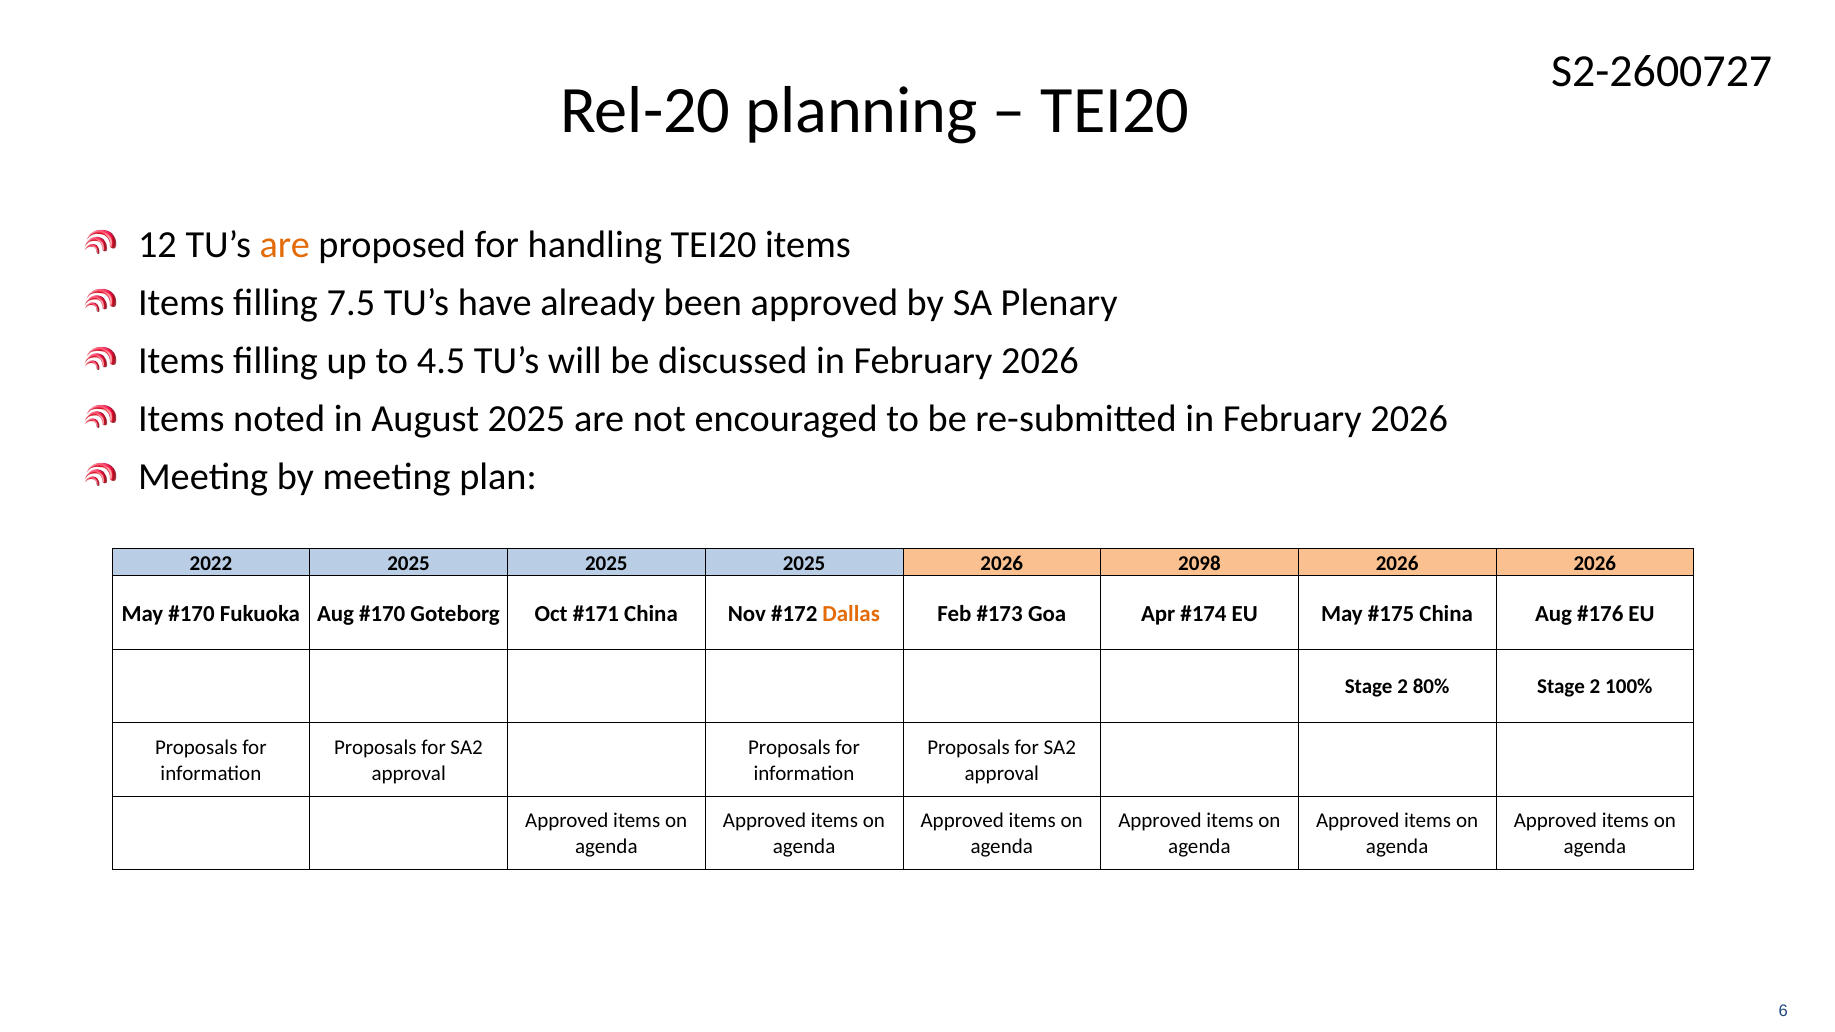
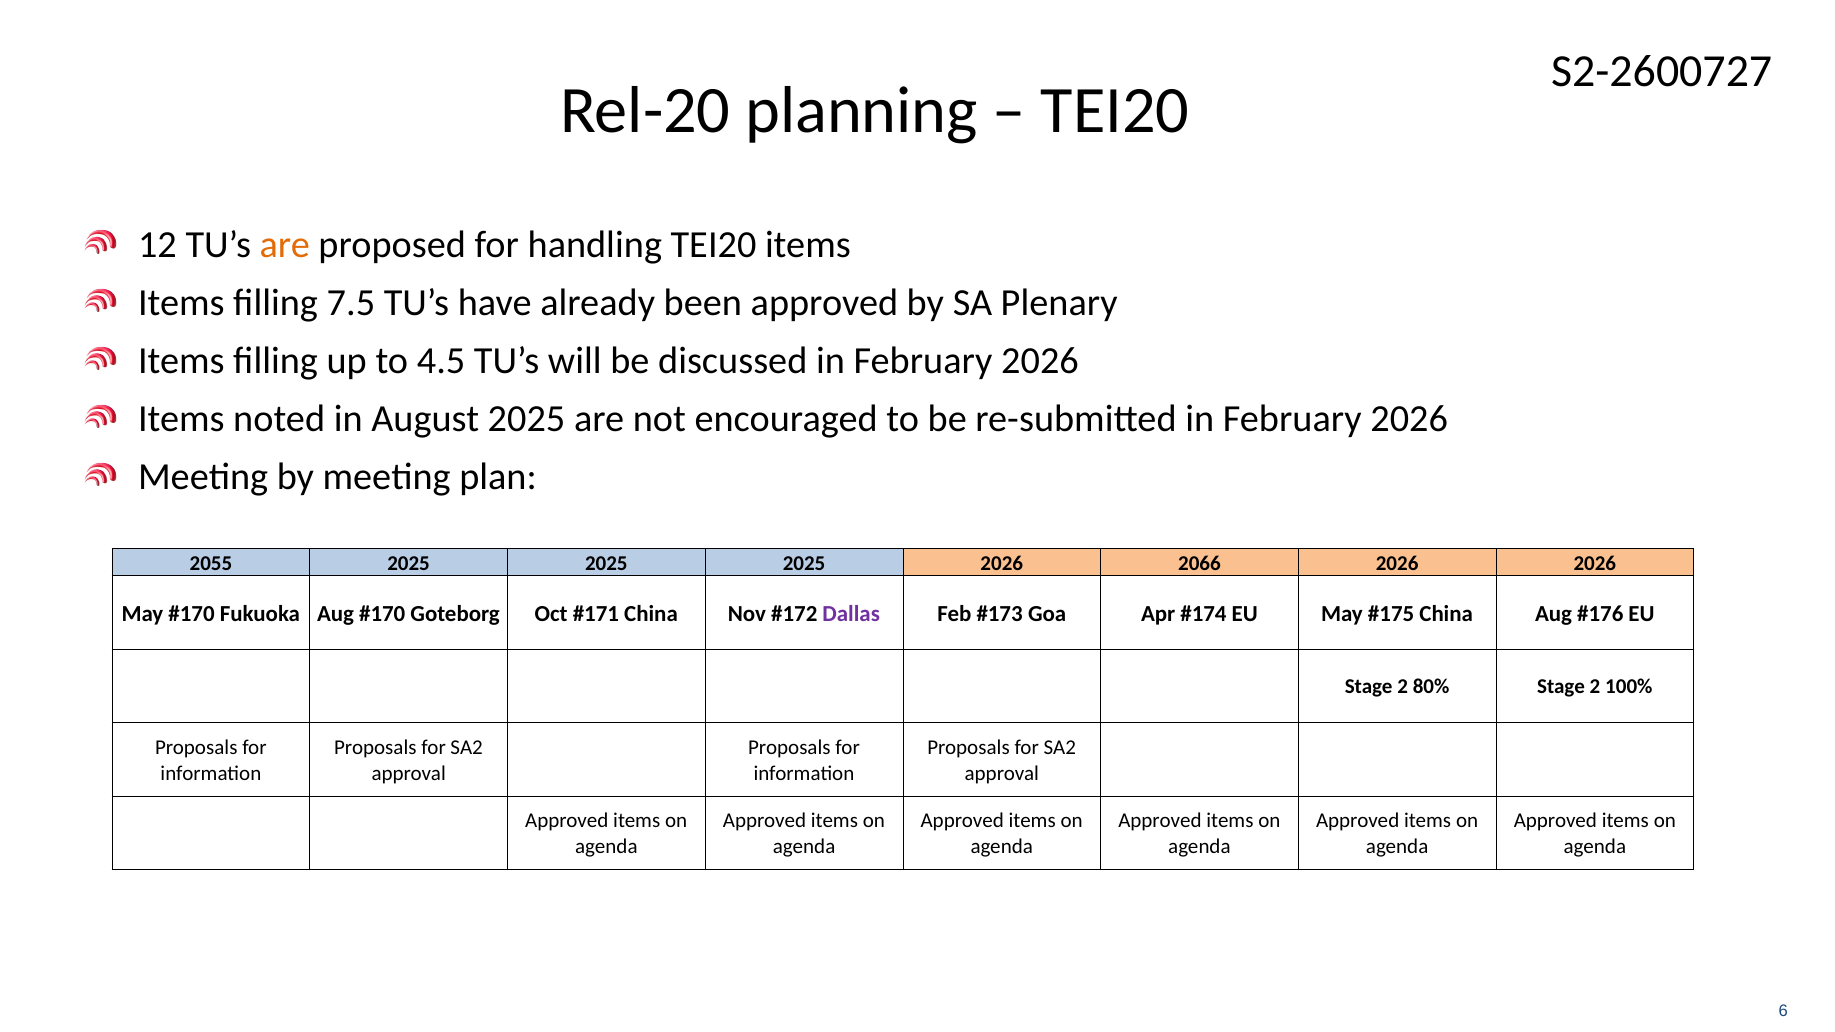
2022: 2022 -> 2055
2098: 2098 -> 2066
Dallas colour: orange -> purple
